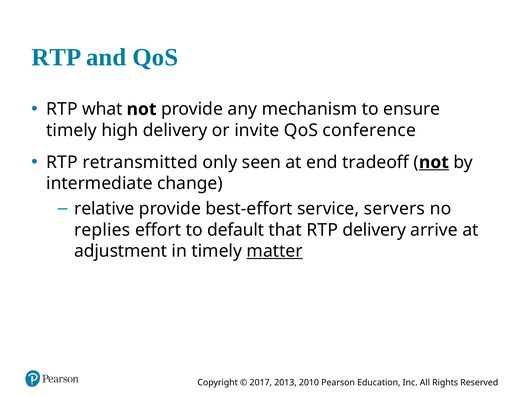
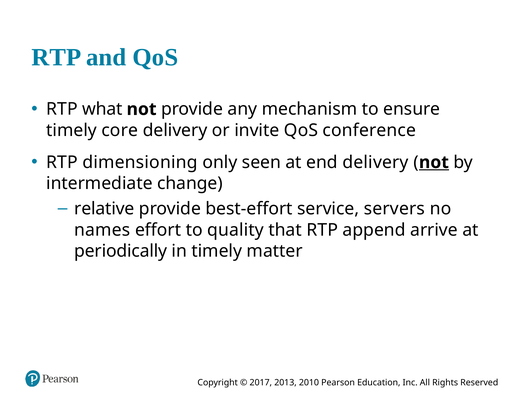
high: high -> core
retransmitted: retransmitted -> dimensioning
end tradeoff: tradeoff -> delivery
replies: replies -> names
default: default -> quality
P delivery: delivery -> append
adjustment: adjustment -> periodically
matter underline: present -> none
